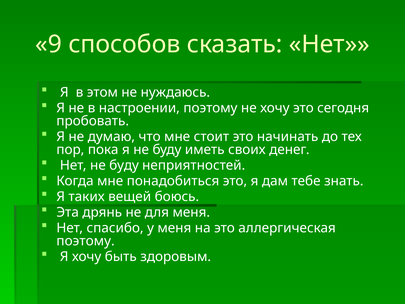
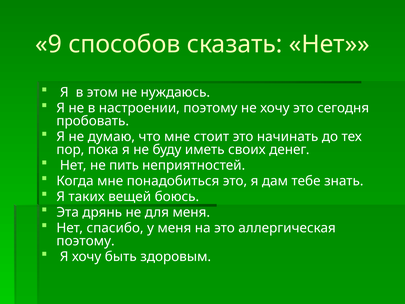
Нет не буду: буду -> пить
